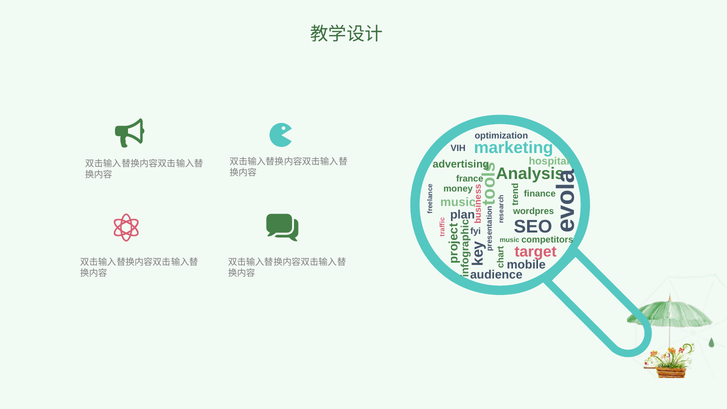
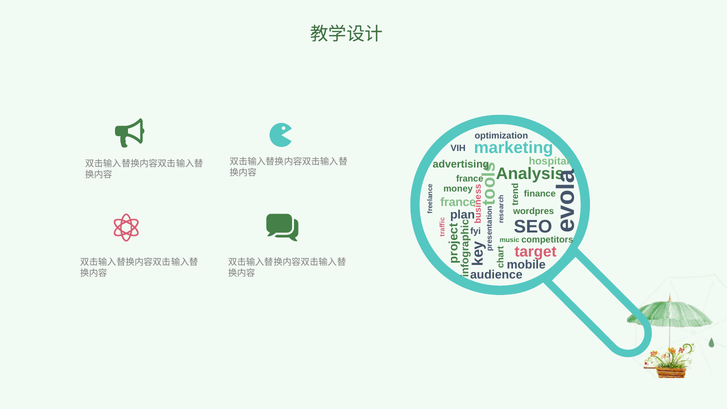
music at (458, 202): music -> france
